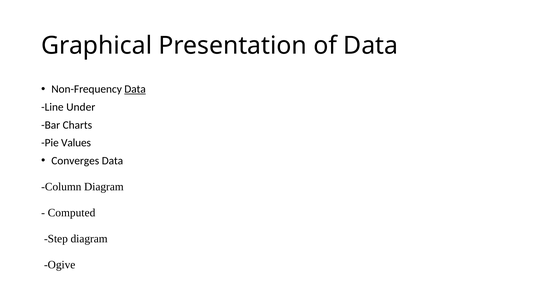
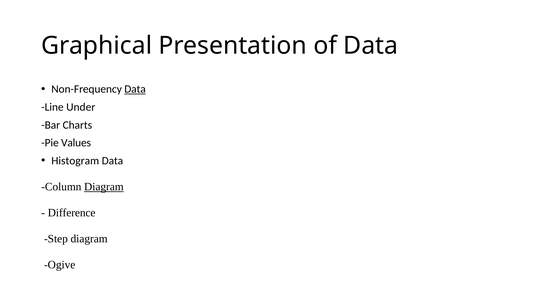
Converges: Converges -> Histogram
Diagram at (104, 186) underline: none -> present
Computed: Computed -> Difference
